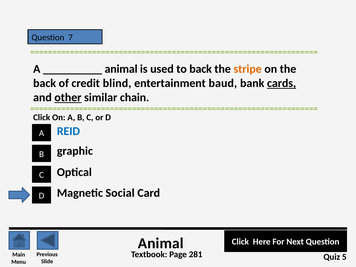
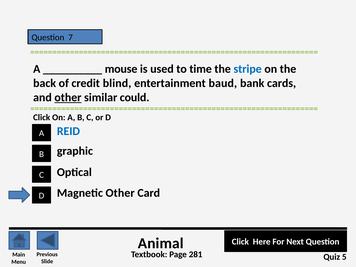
animal at (121, 69): animal -> mouse
to back: back -> time
stripe colour: orange -> blue
cards underline: present -> none
chain: chain -> could
Magnetic Social: Social -> Other
